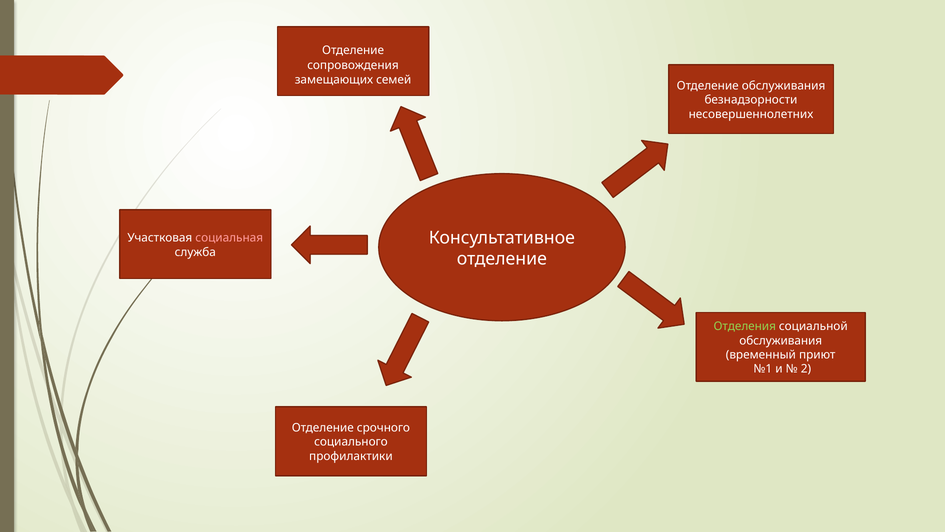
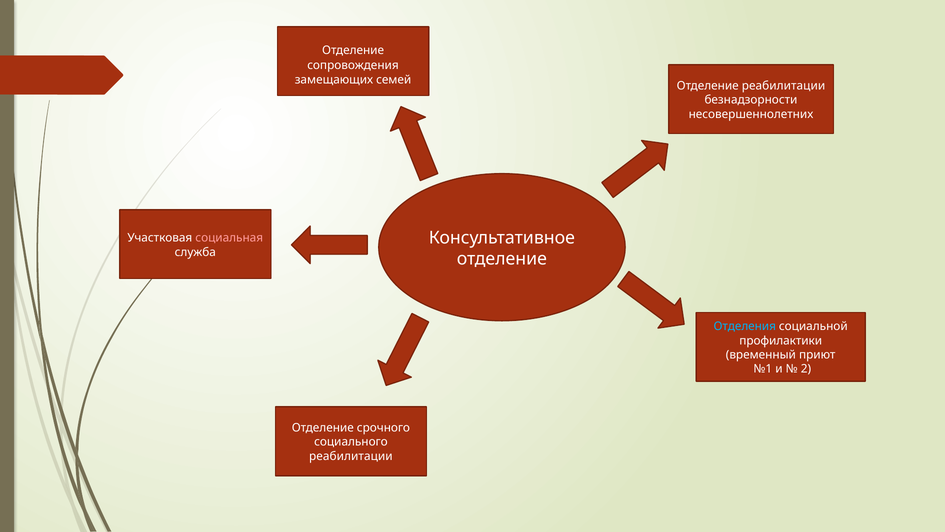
Отделение обслуживания: обслуживания -> реабилитации
Отделения colour: light green -> light blue
обслуживания at (781, 340): обслуживания -> профилактики
профилактики at (351, 456): профилактики -> реабилитации
